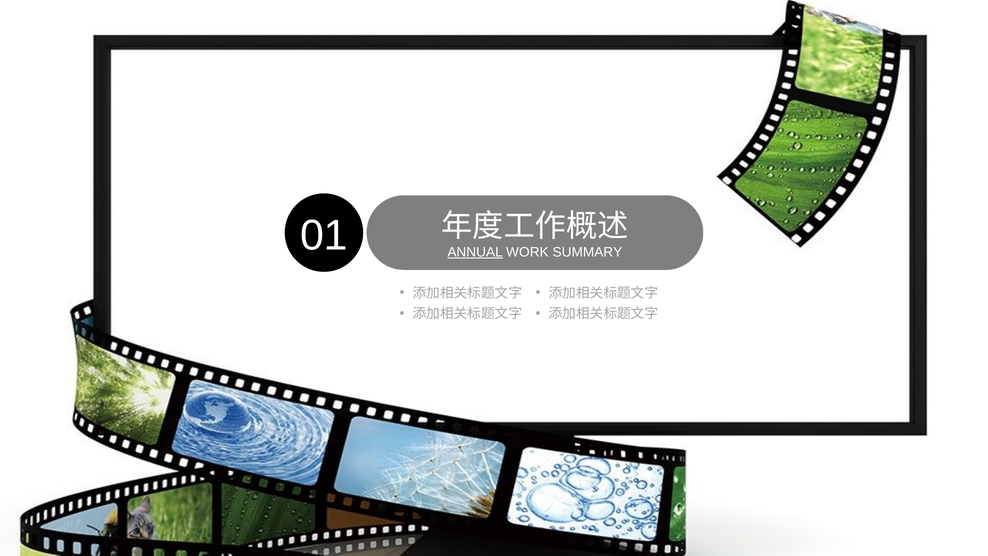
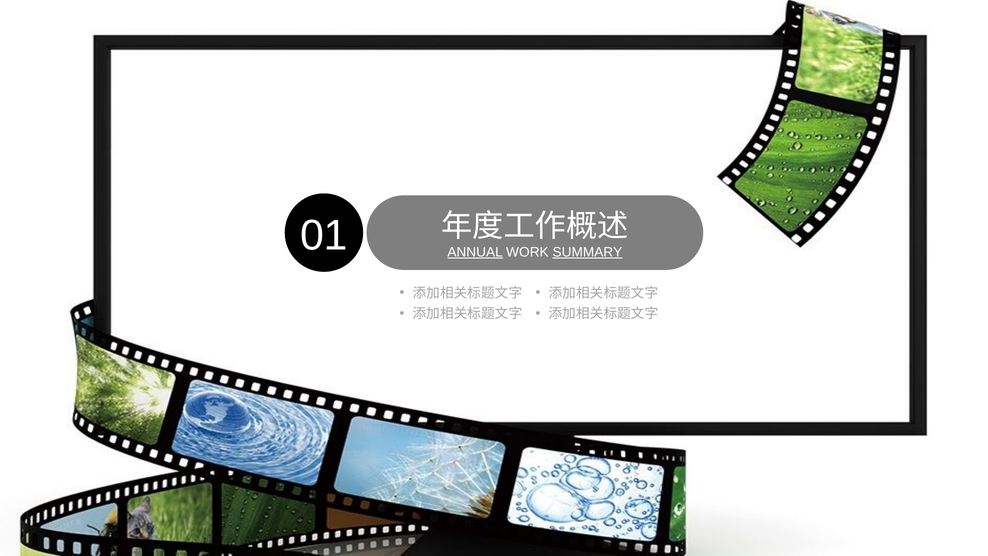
SUMMARY underline: none -> present
